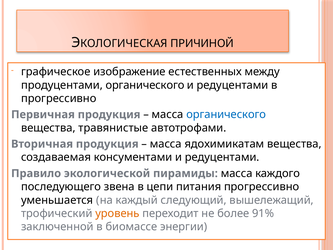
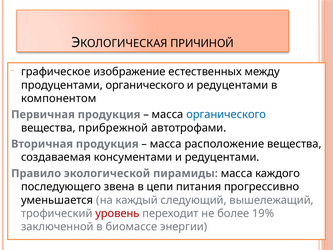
прогрессивно at (59, 98): прогрессивно -> компонентом
травянистые: травянистые -> прибрежной
ядохимикатам: ядохимикатам -> расположение
уровень colour: orange -> red
91%: 91% -> 19%
